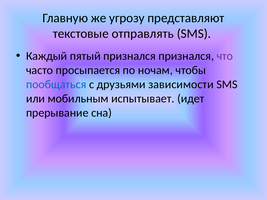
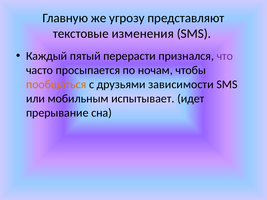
отправлять: отправлять -> изменения
пятый признался: признался -> перерасти
пообщаться colour: blue -> orange
